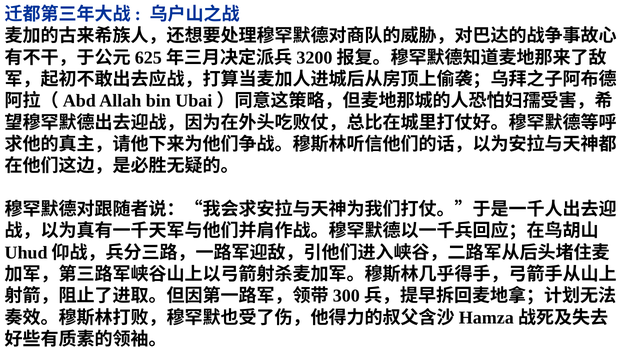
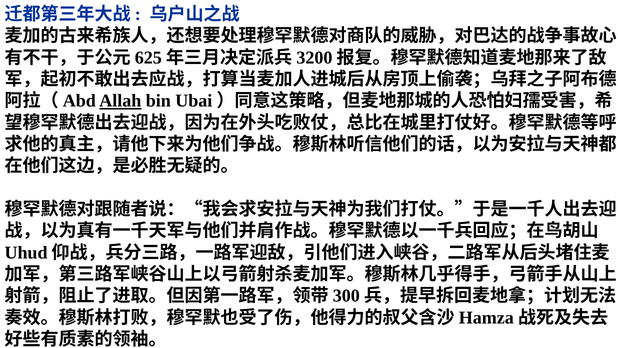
Allah underline: none -> present
